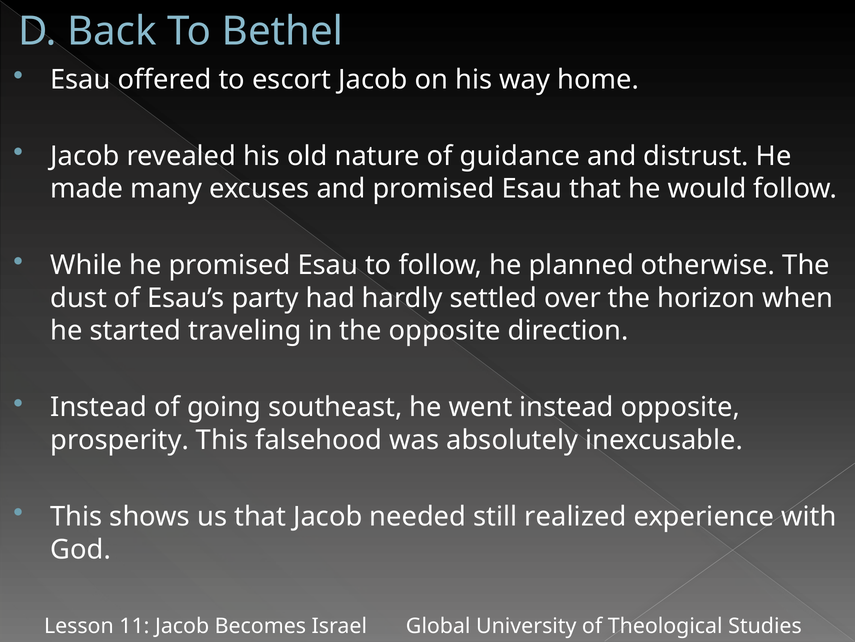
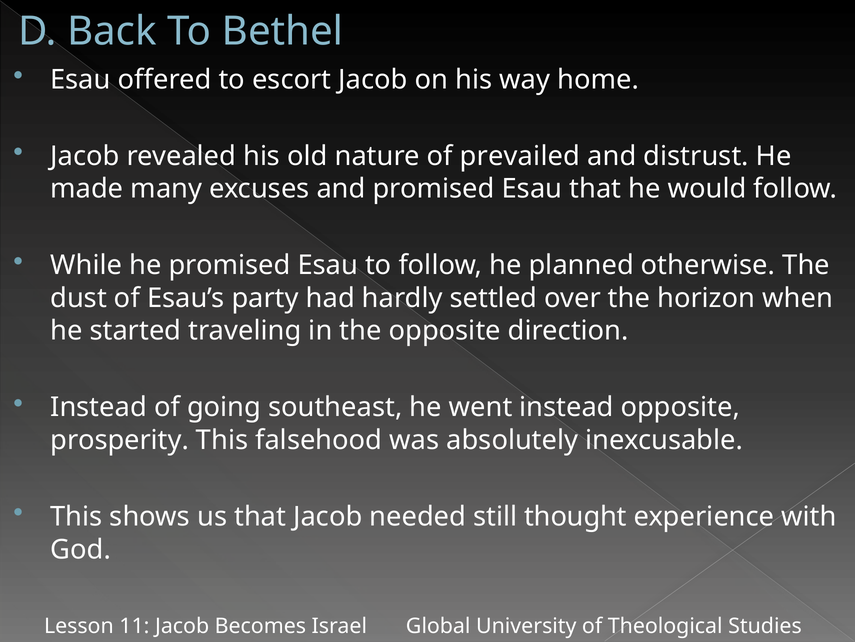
guidance: guidance -> prevailed
realized: realized -> thought
